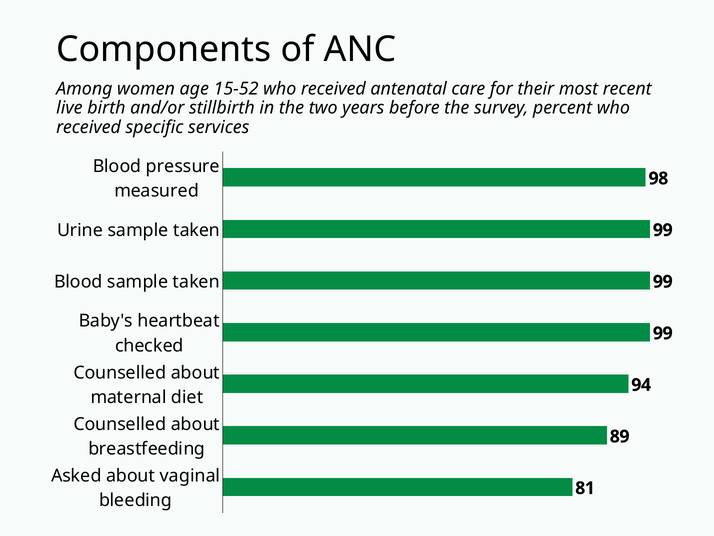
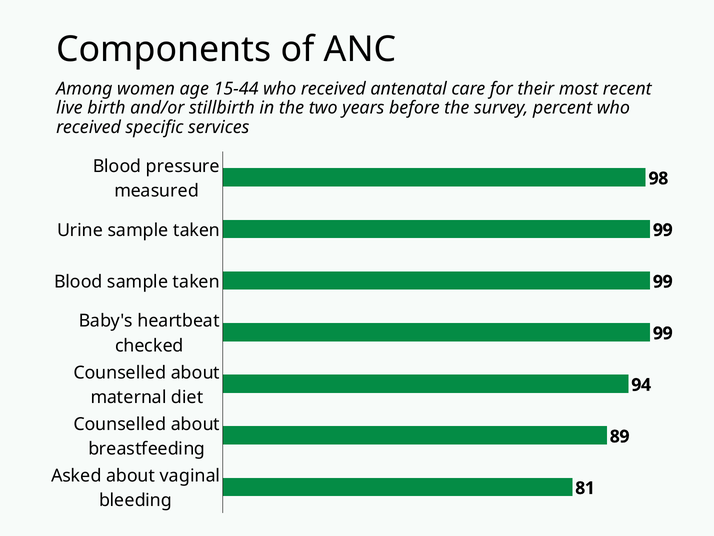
15-52: 15-52 -> 15-44
